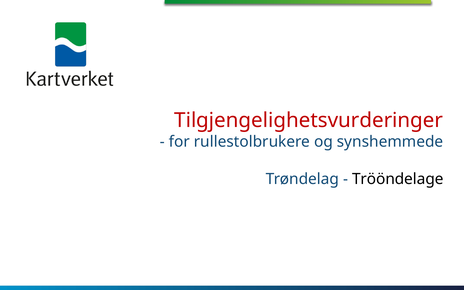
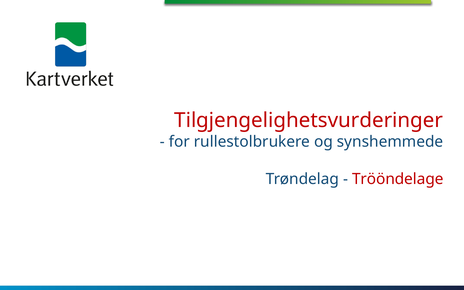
Trööndelage colour: black -> red
